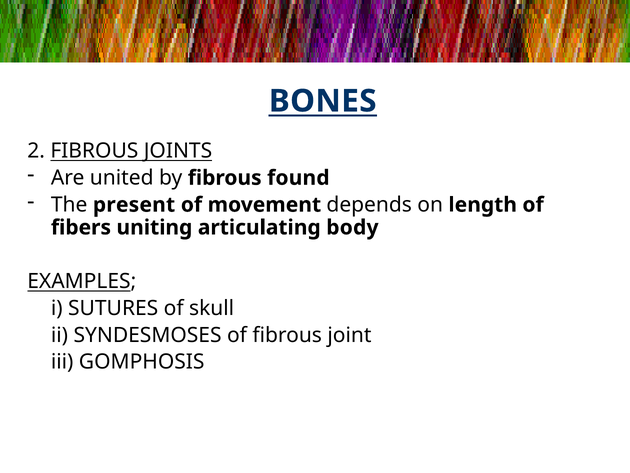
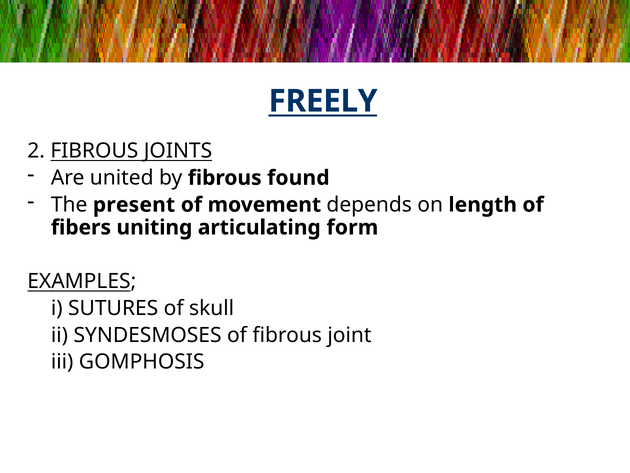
BONES: BONES -> FREELY
body: body -> form
